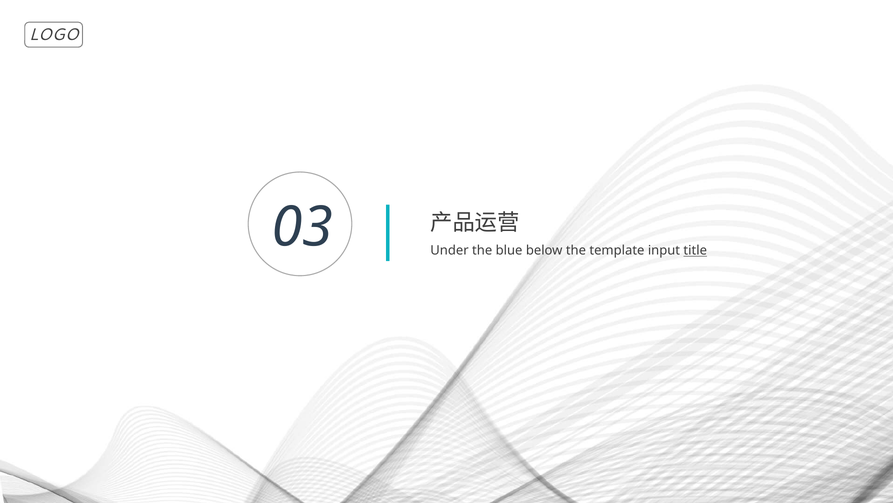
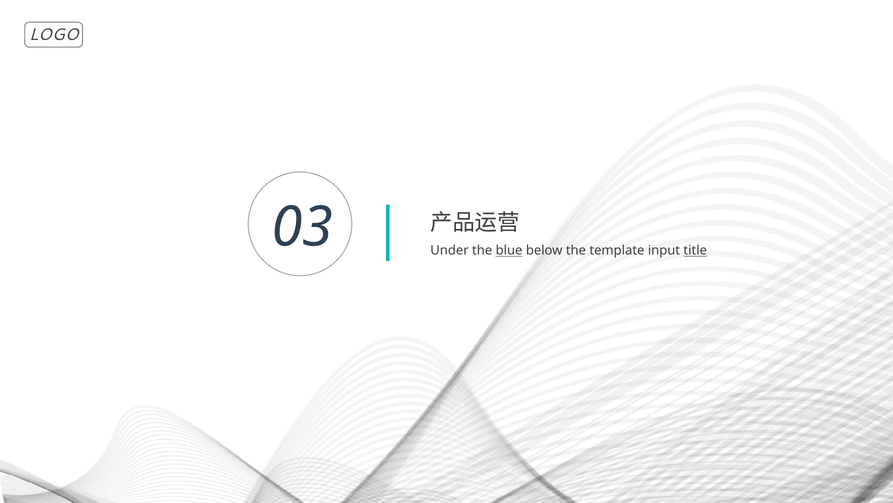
blue underline: none -> present
